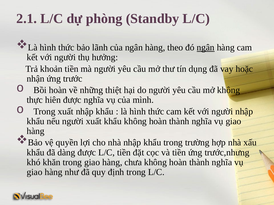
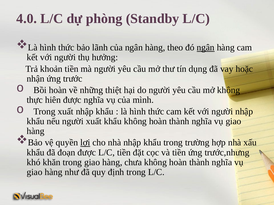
2.1: 2.1 -> 4.0
lợi underline: none -> present
dàng: dàng -> đoạn
